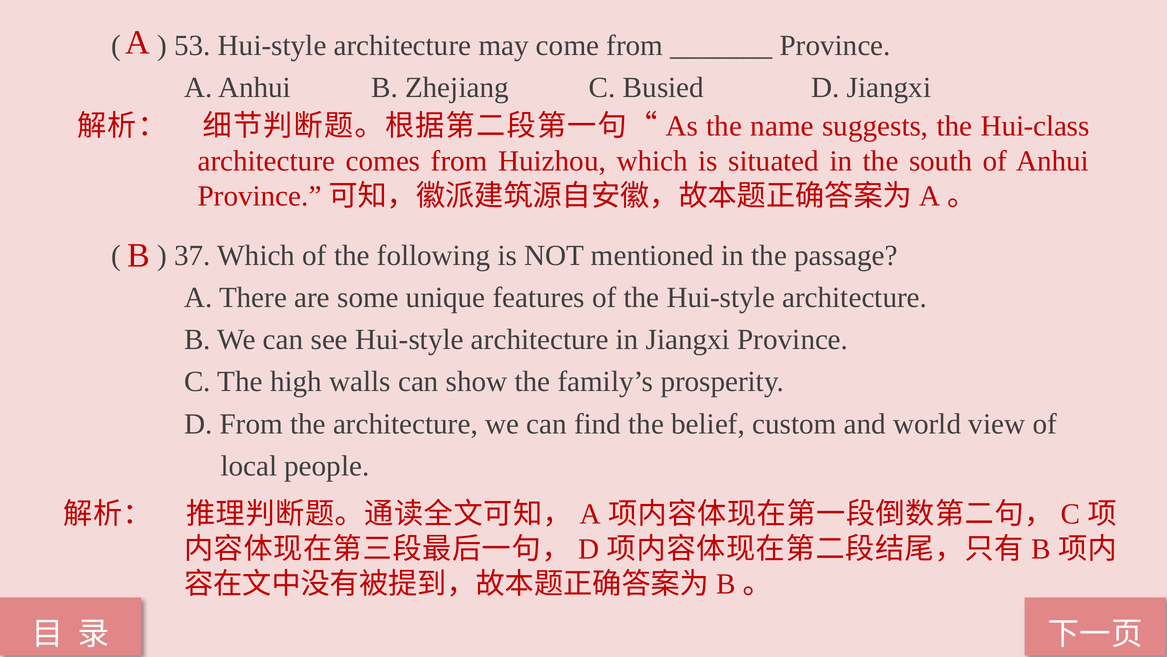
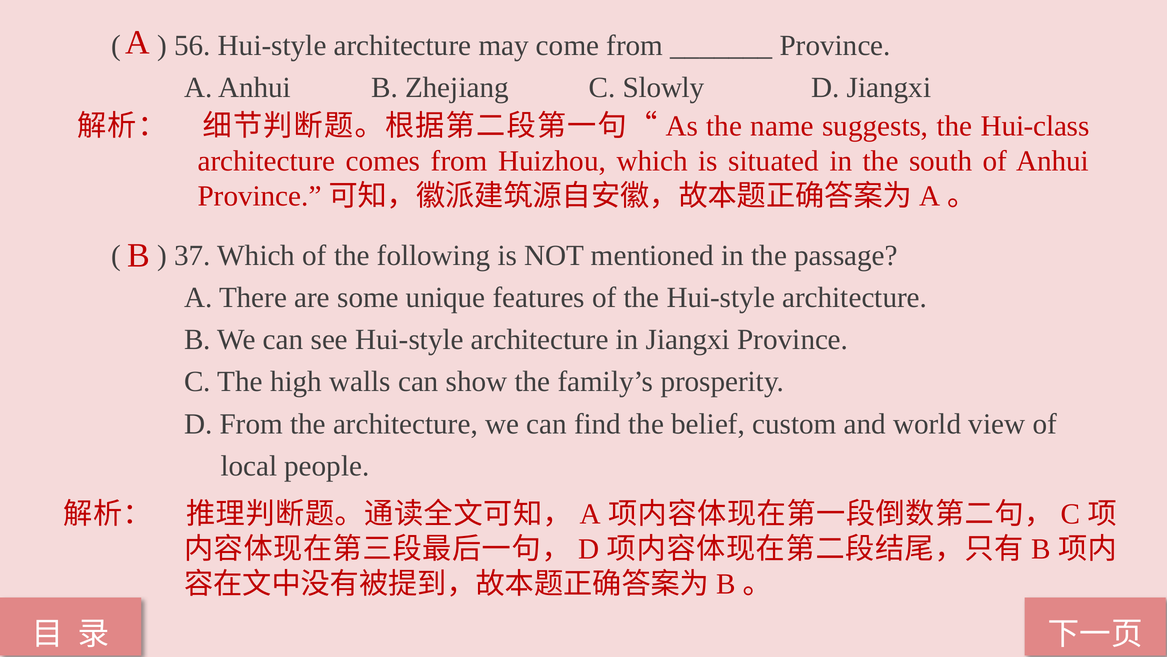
53: 53 -> 56
Busied: Busied -> Slowly
